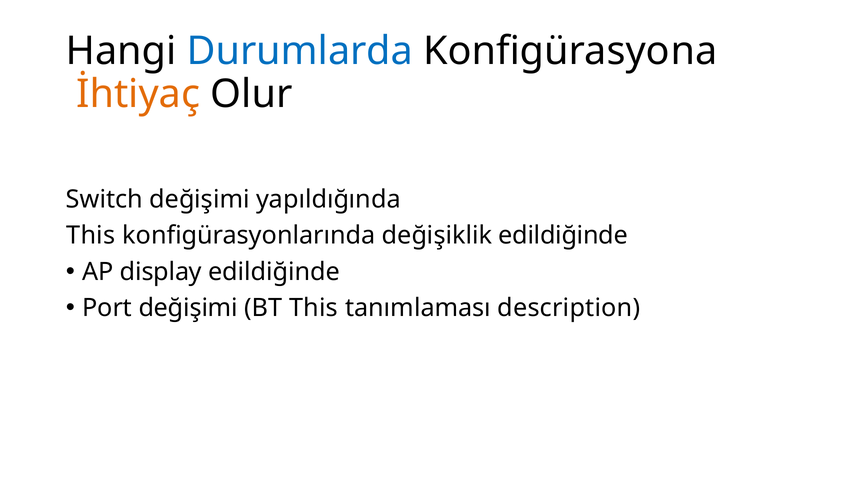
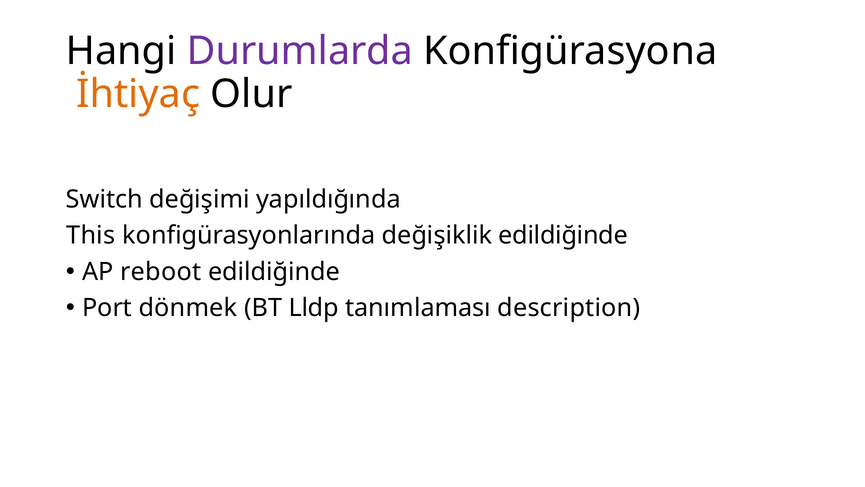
Durumlarda colour: blue -> purple
display: display -> reboot
Port değişimi: değişimi -> dönmek
BT This: This -> Lldp
